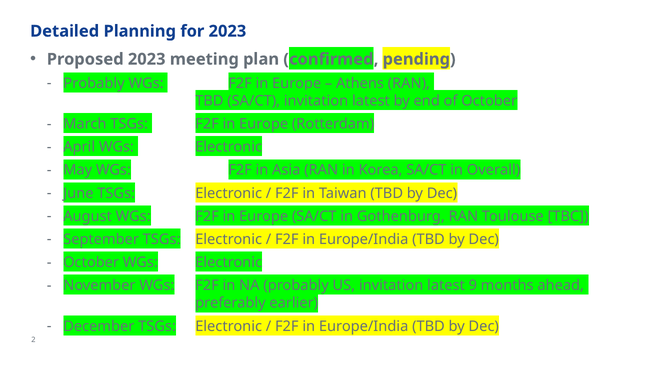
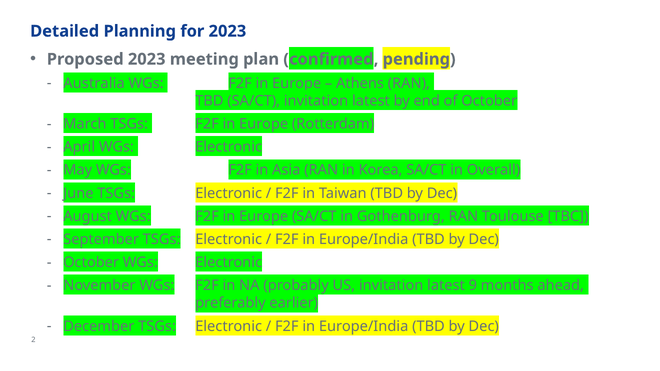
Probably at (94, 83): Probably -> Australia
